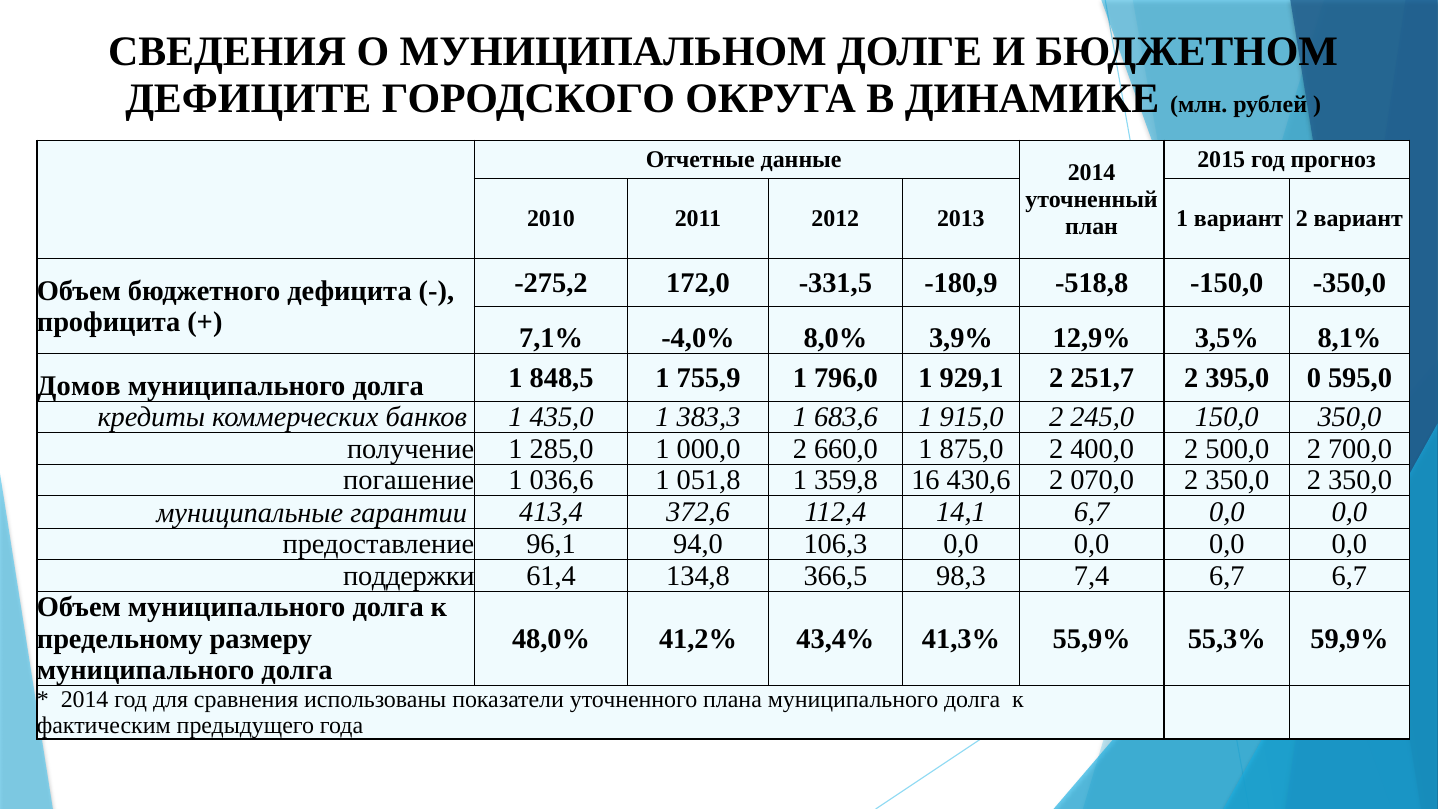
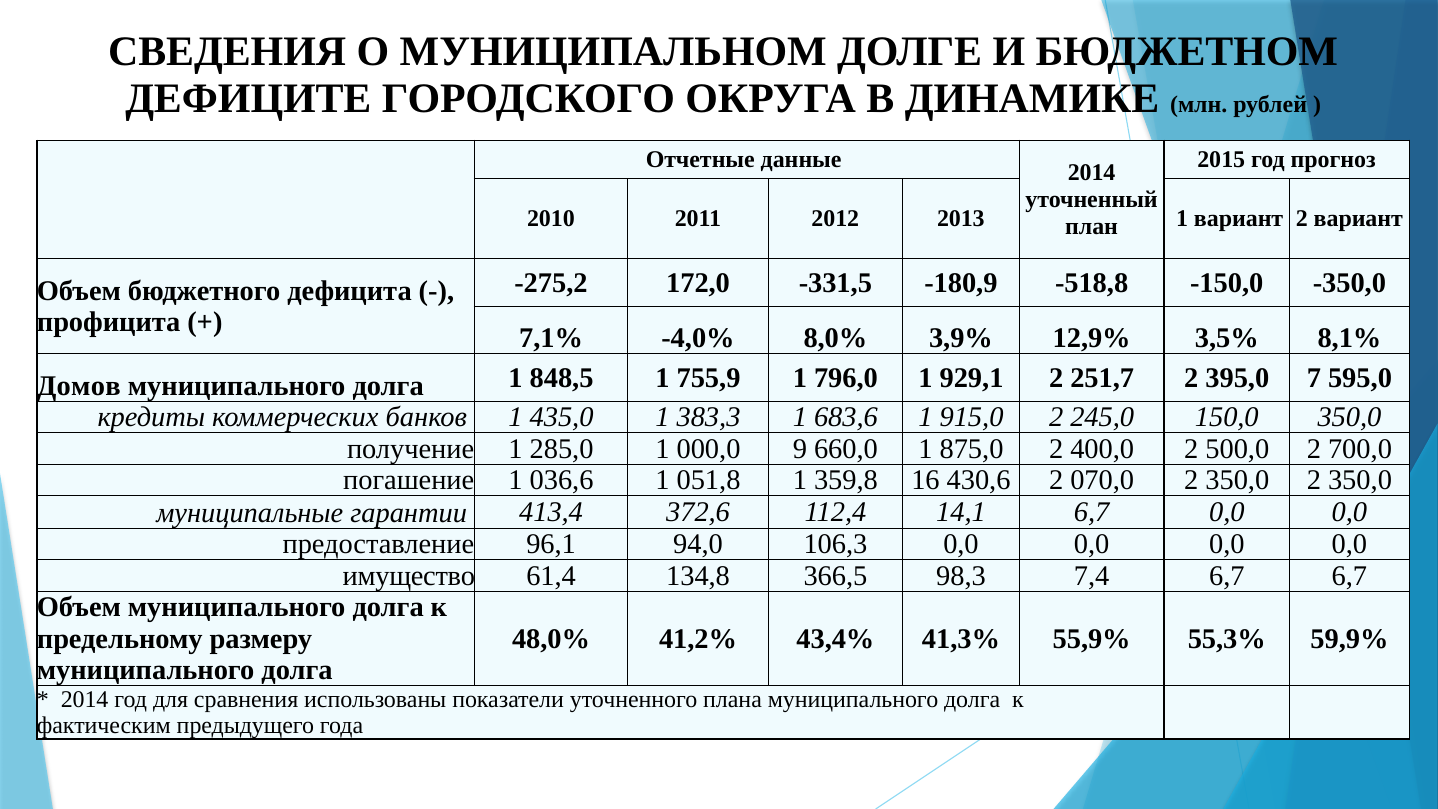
0: 0 -> 7
000,0 2: 2 -> 9
поддержки: поддержки -> имущество
